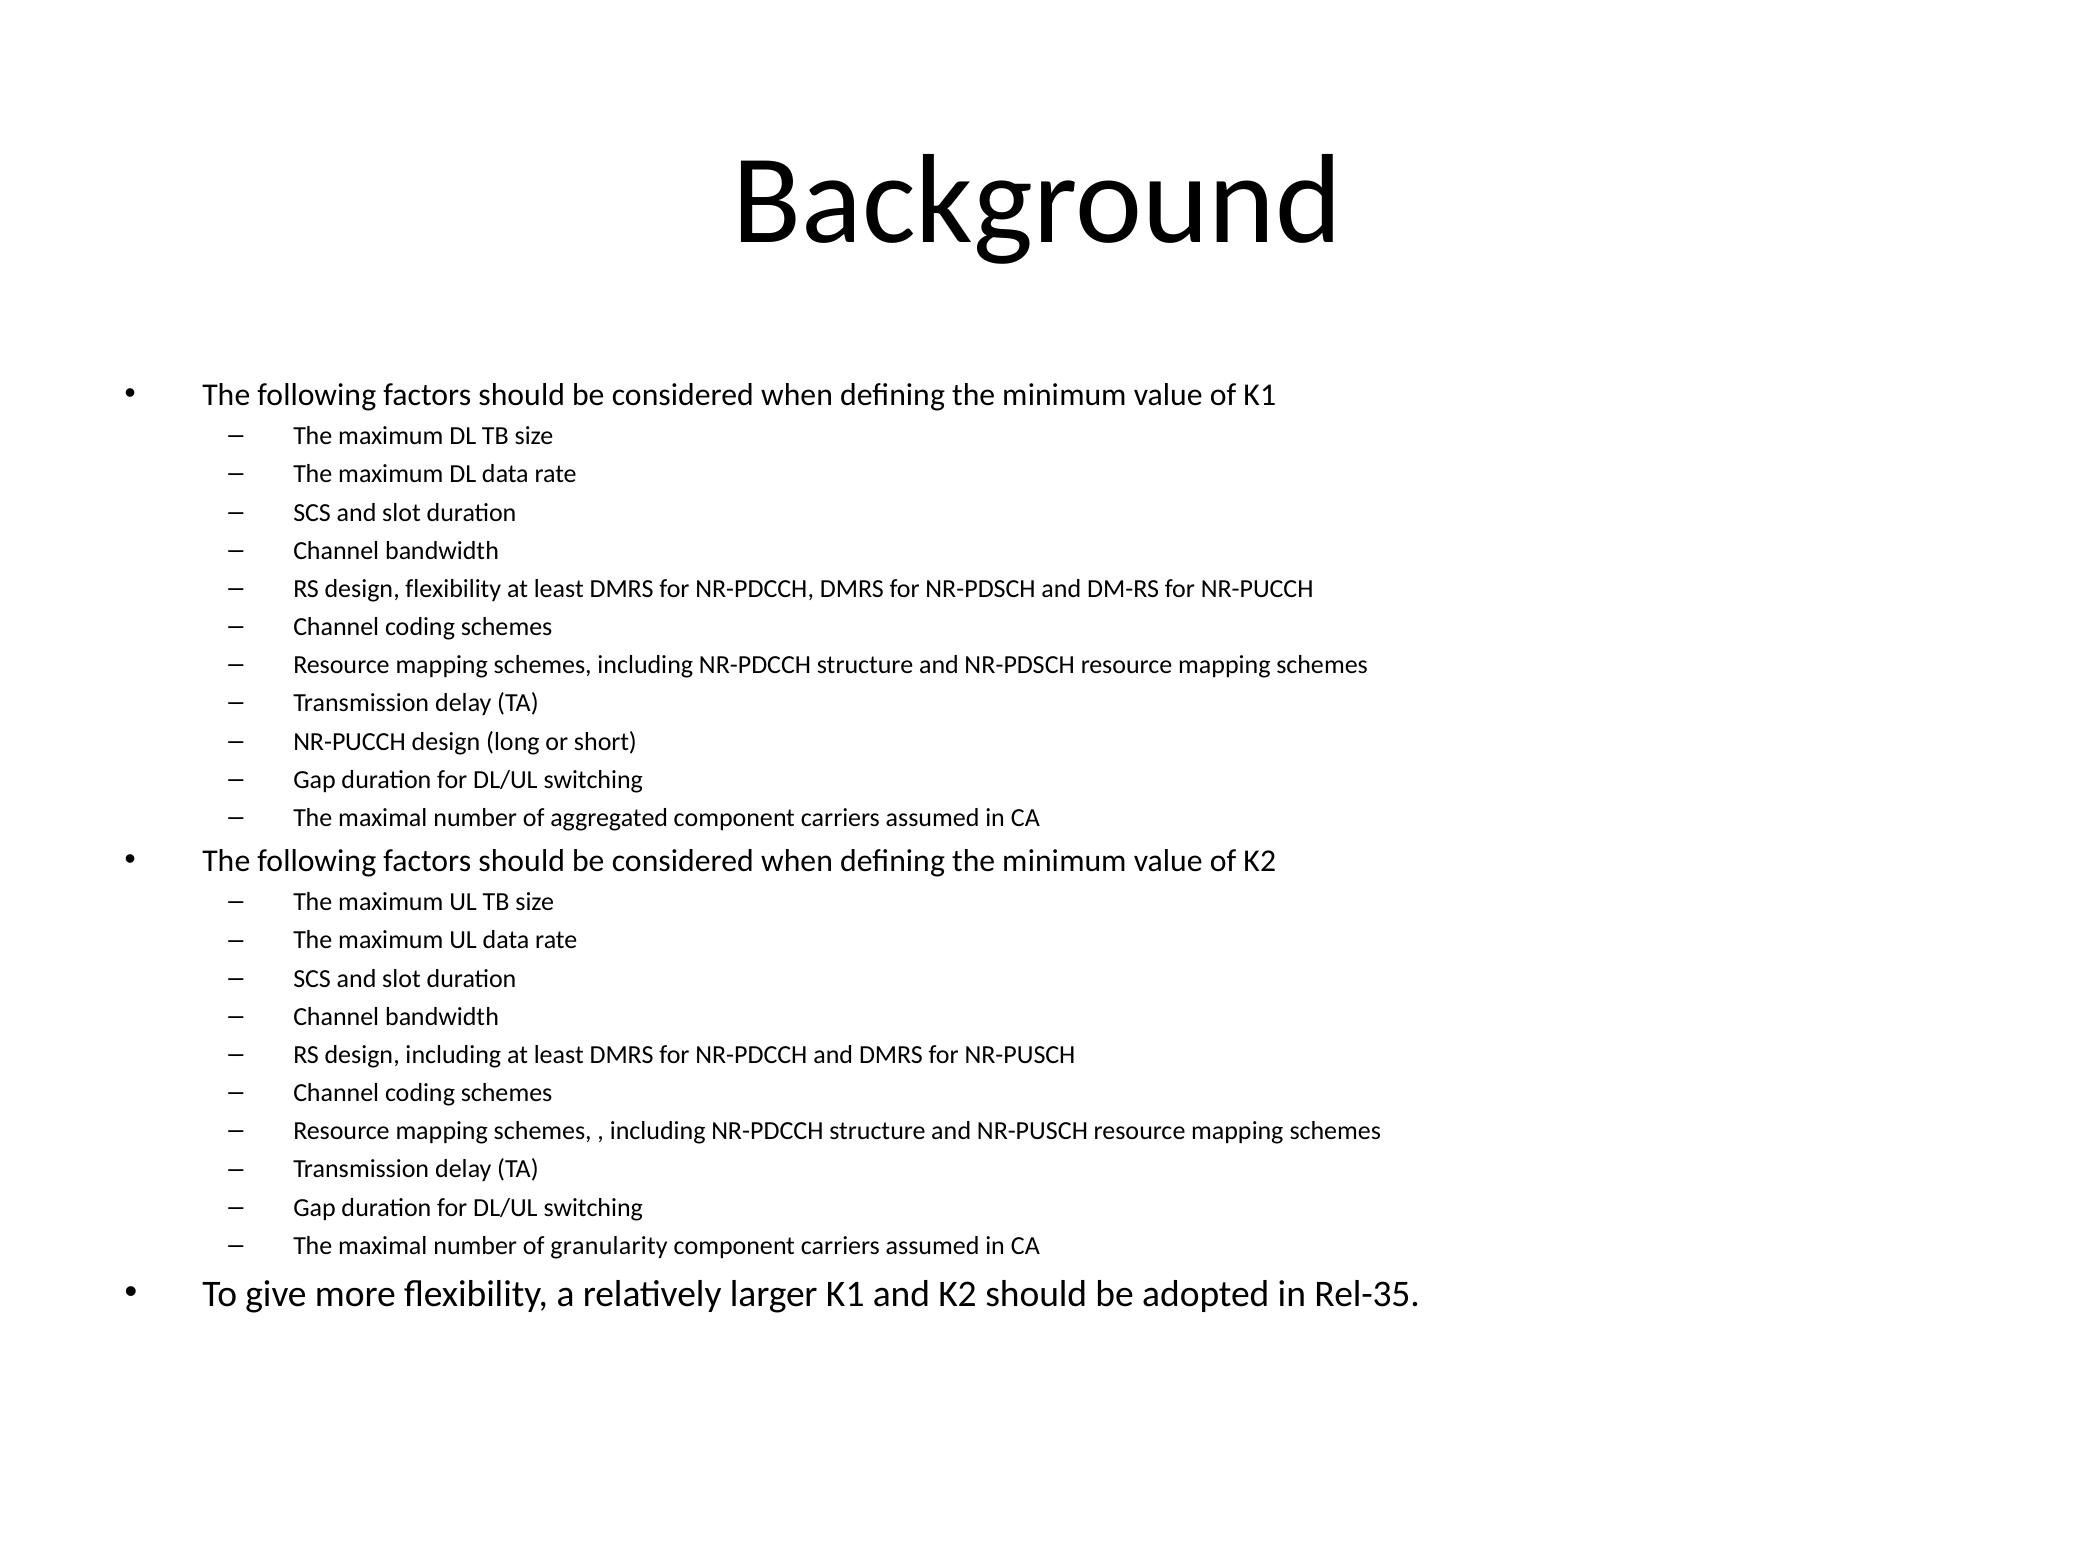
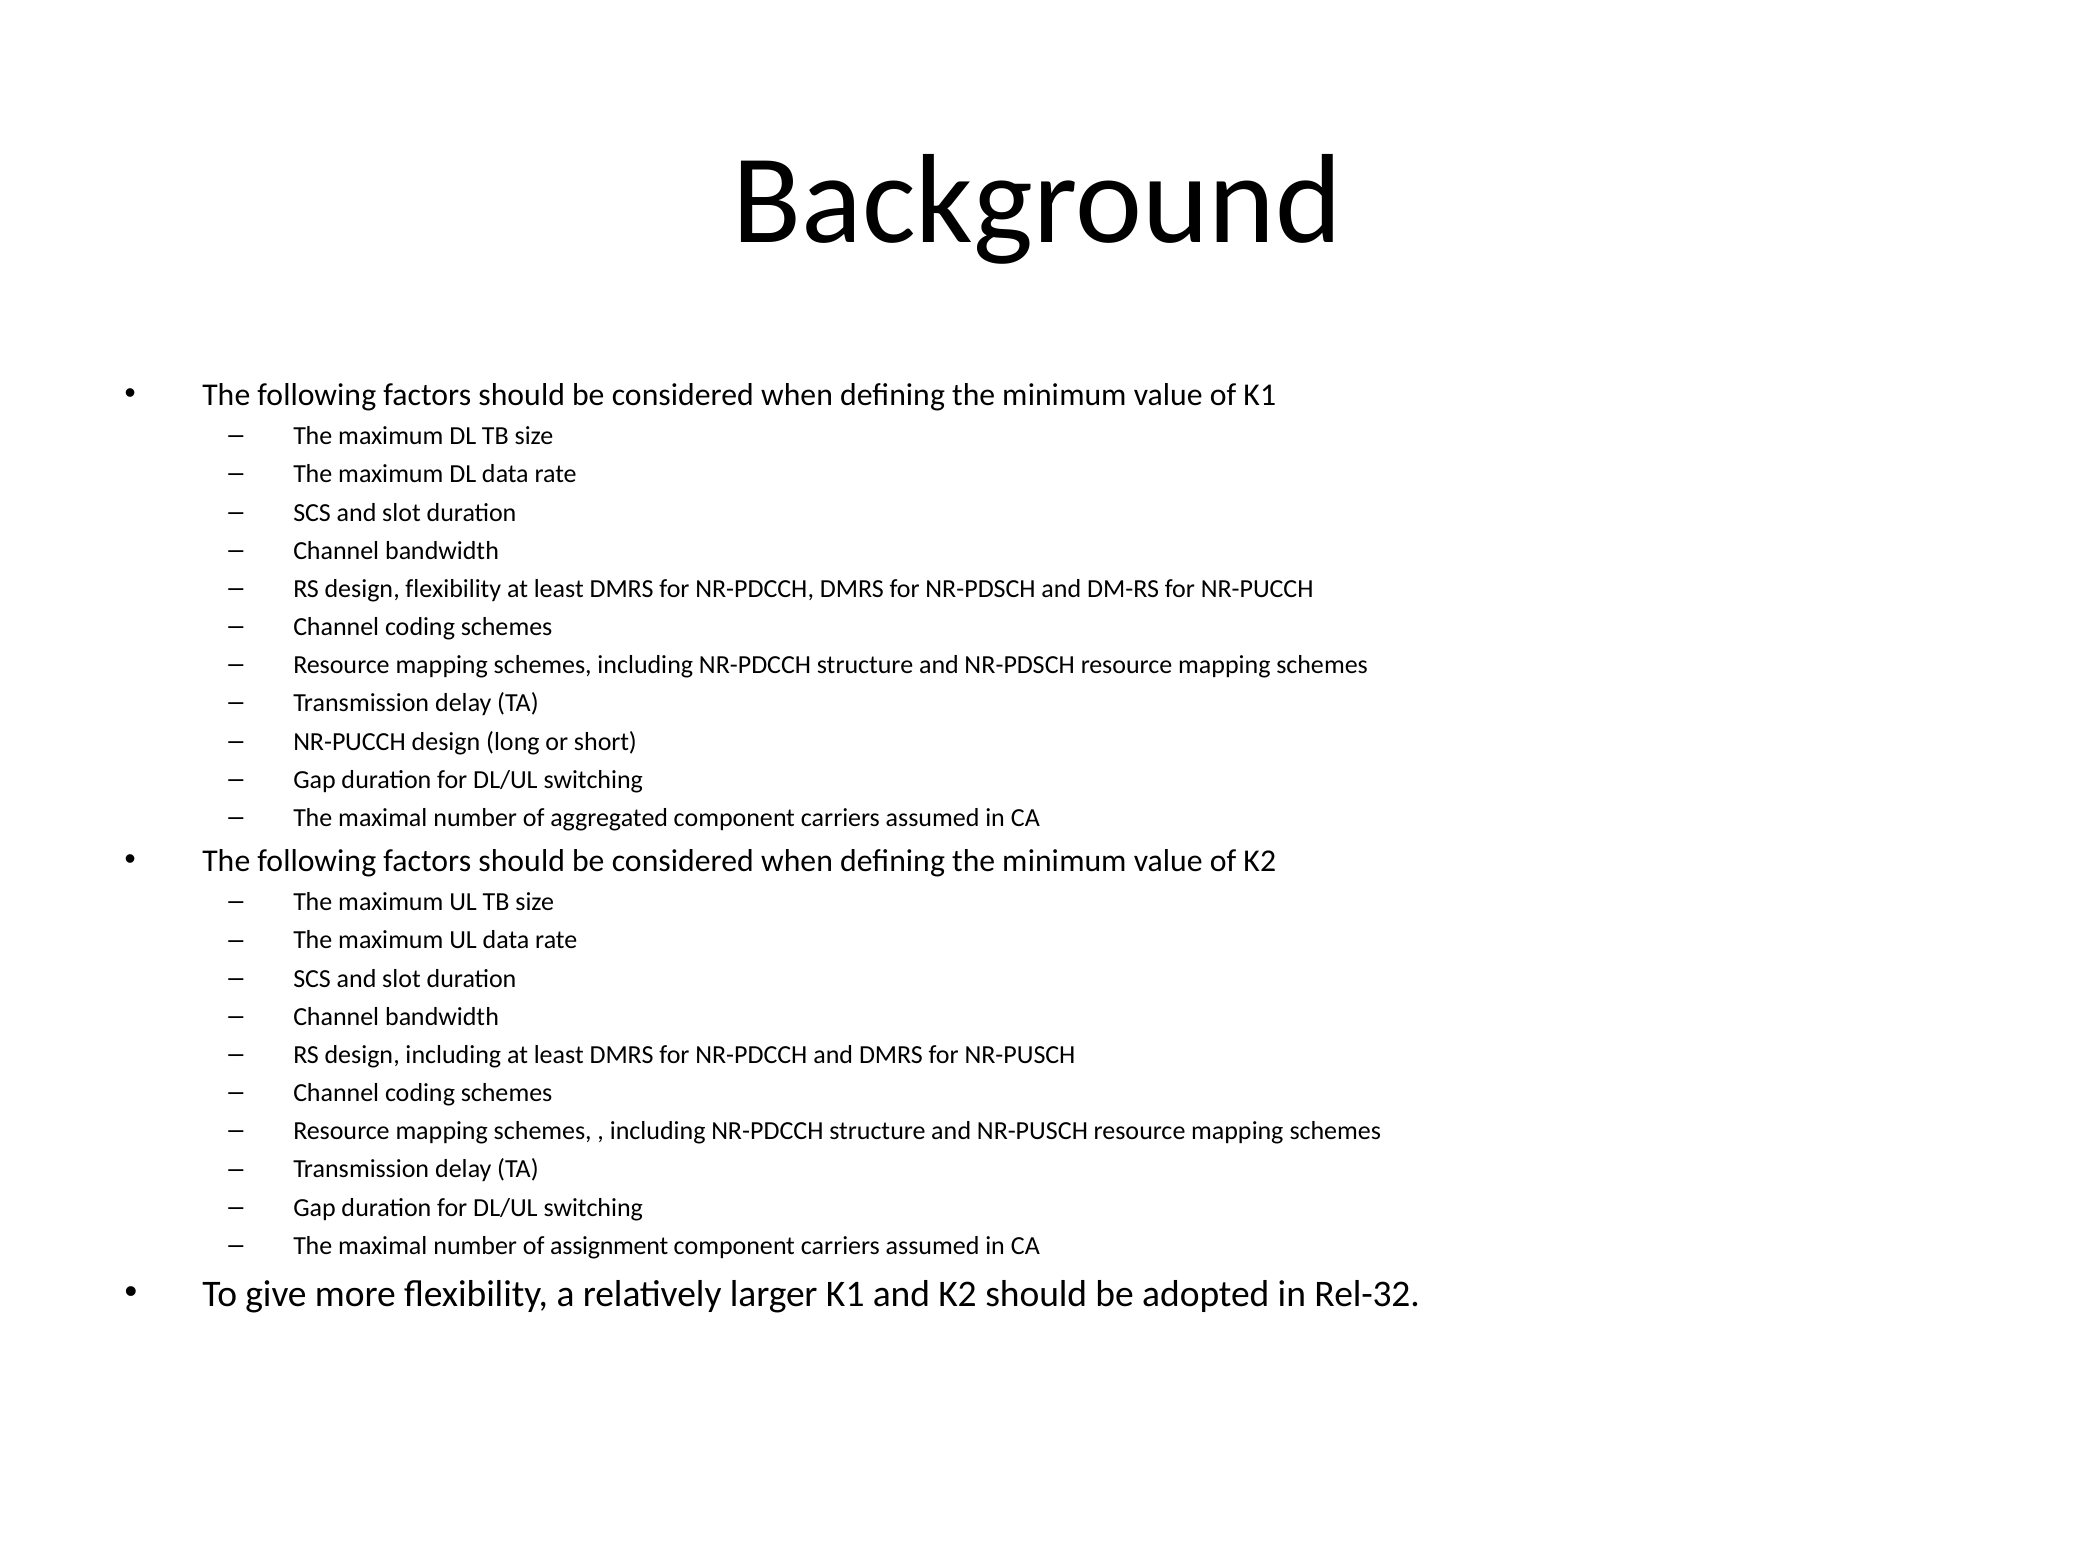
granularity: granularity -> assignment
Rel-35: Rel-35 -> Rel-32
